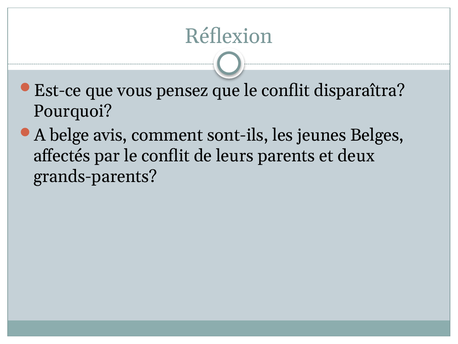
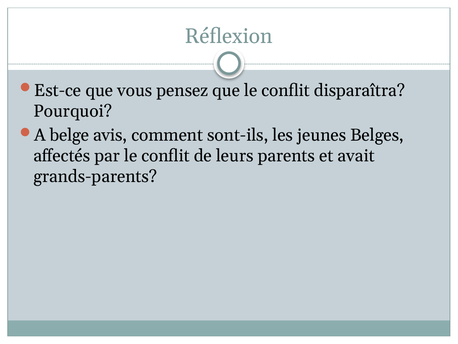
deux: deux -> avait
